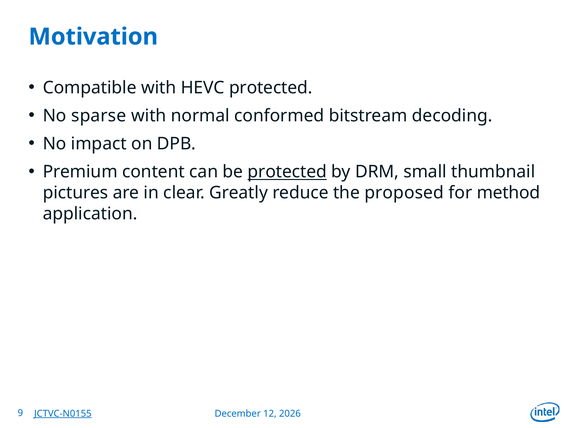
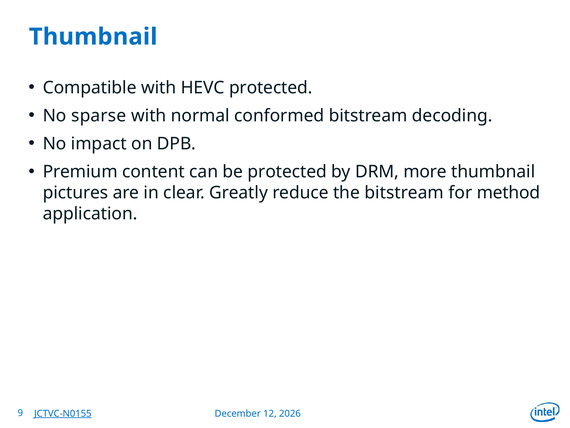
Motivation at (93, 37): Motivation -> Thumbnail
protected at (287, 172) underline: present -> none
small: small -> more
the proposed: proposed -> bitstream
